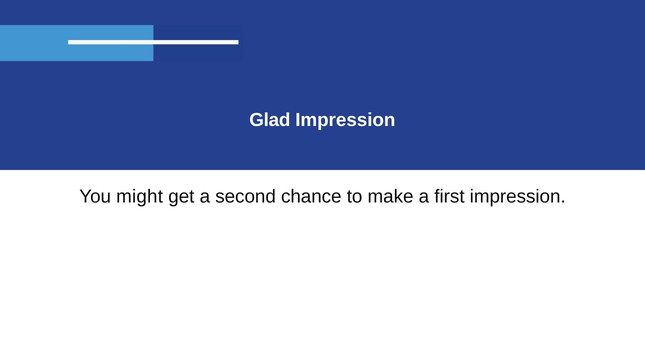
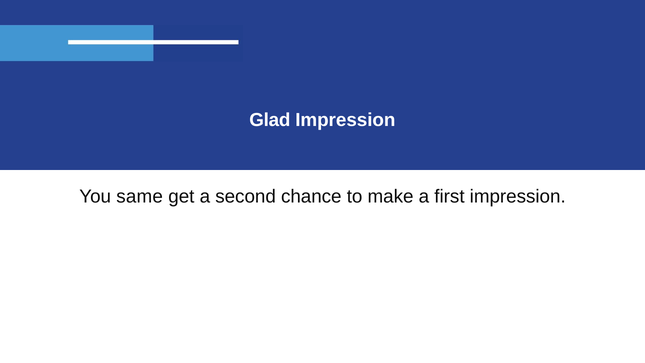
might: might -> same
